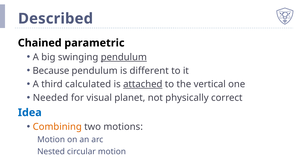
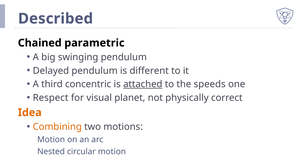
pendulum at (124, 57) underline: present -> none
Because: Because -> Delayed
calculated: calculated -> concentric
vertical: vertical -> speeds
Needed: Needed -> Respect
Idea colour: blue -> orange
